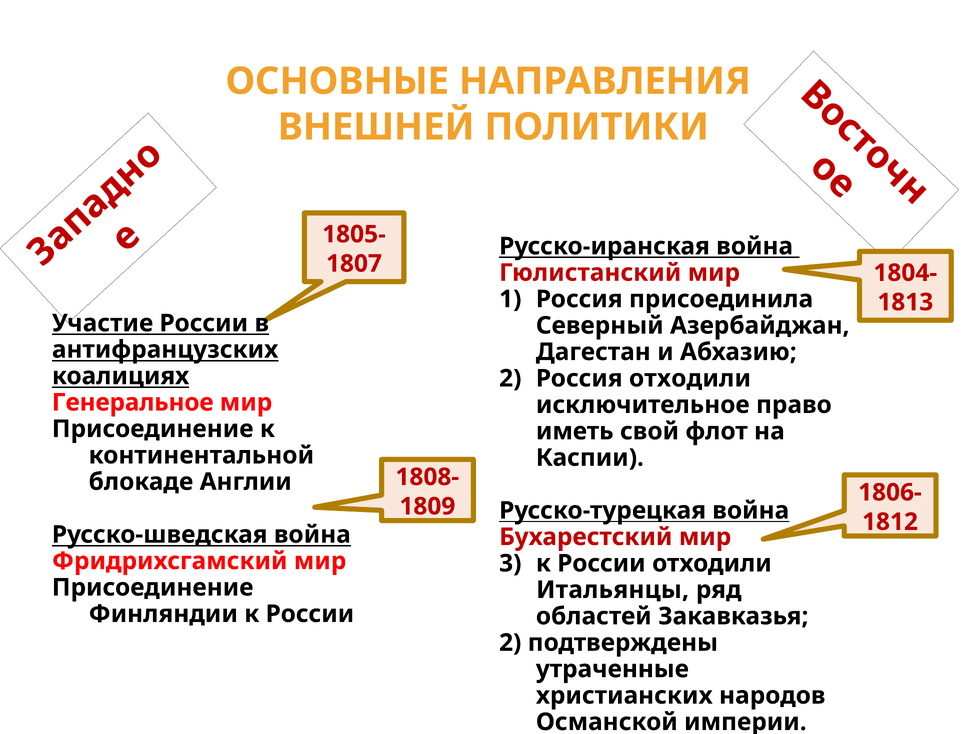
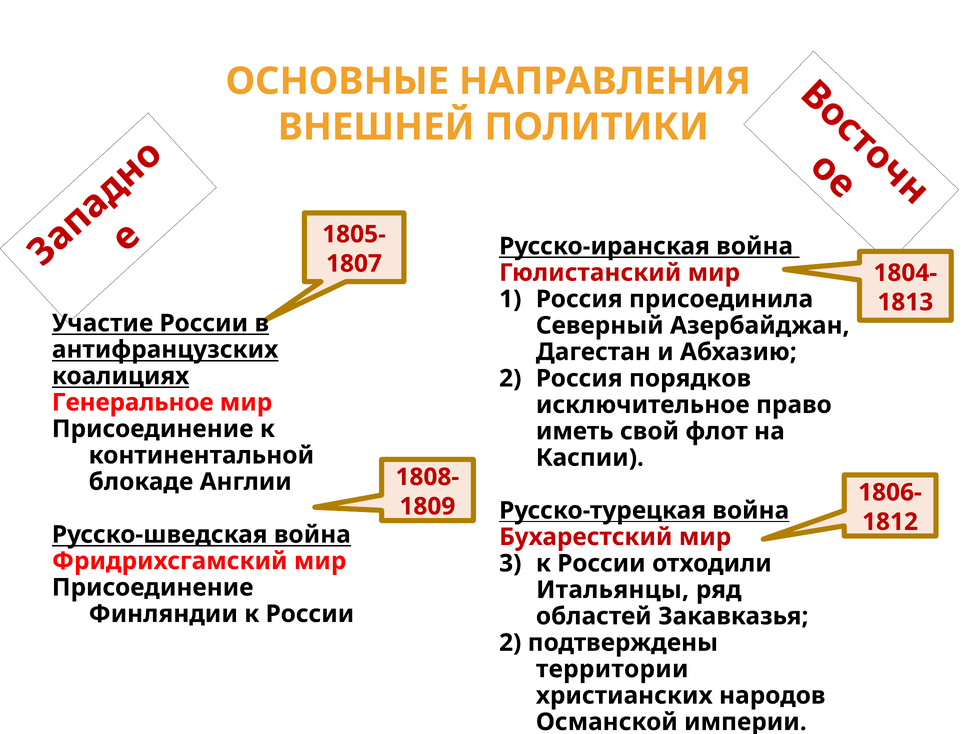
Россия отходили: отходили -> порядков
утраченные: утраченные -> территории
